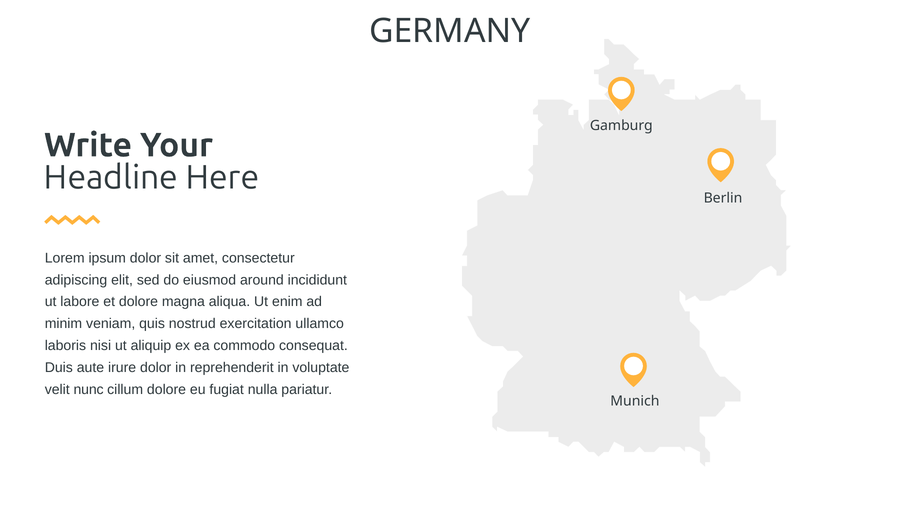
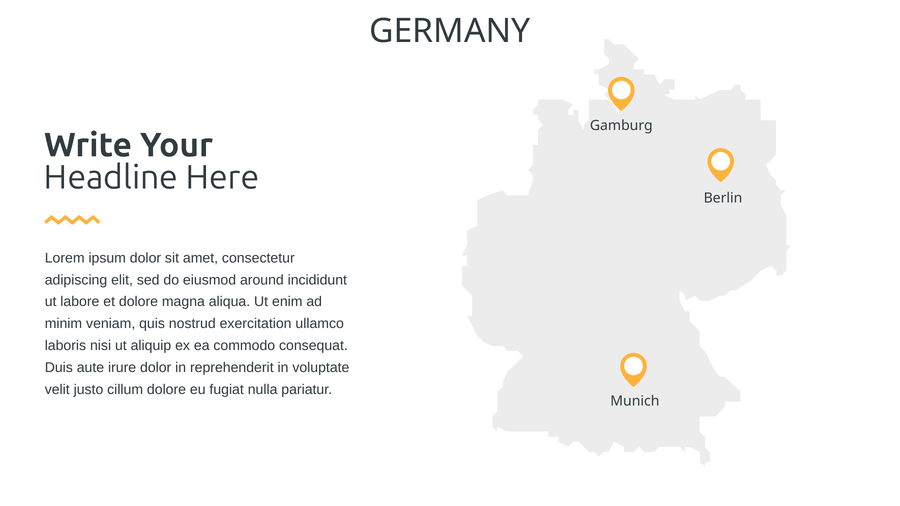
nunc: nunc -> justo
